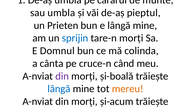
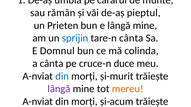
sau umbla: umbla -> rămân
tare-n morți: morți -> cânta
când: când -> duce
din at (62, 76) colour: purple -> blue
și-boală: și-boală -> și-murit
lângă at (59, 89) colour: blue -> purple
